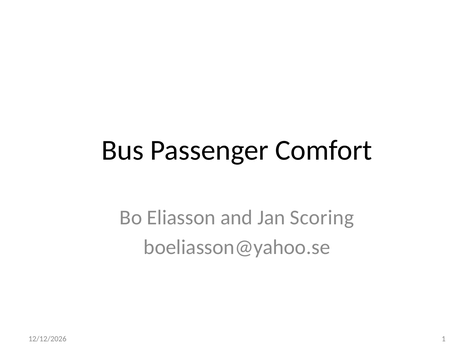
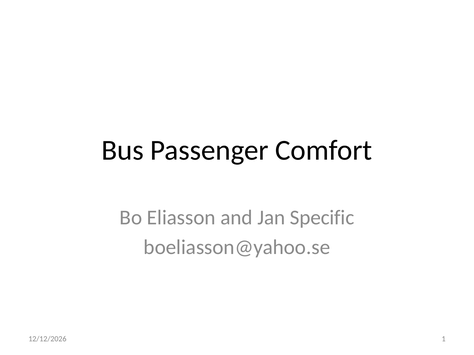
Scoring: Scoring -> Specific
